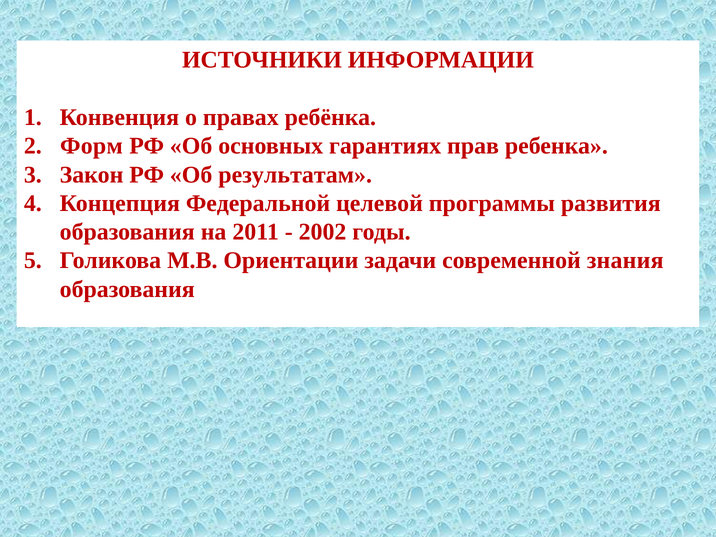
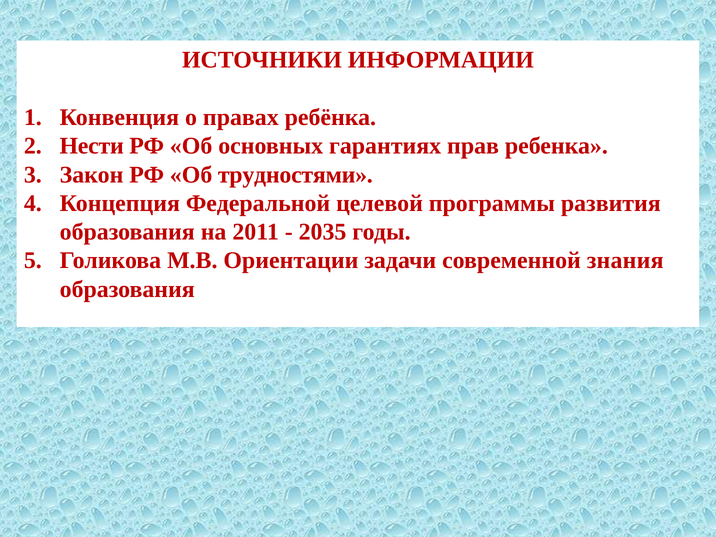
Форм: Форм -> Нести
результатам: результатам -> трудностями
2002: 2002 -> 2035
